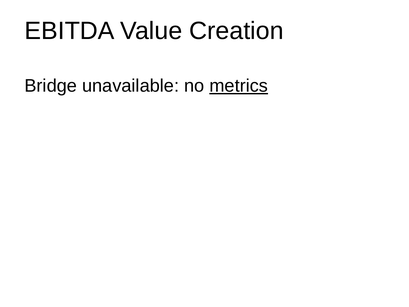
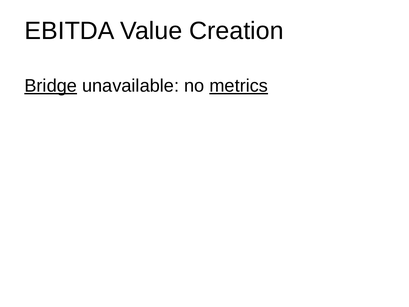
Bridge underline: none -> present
